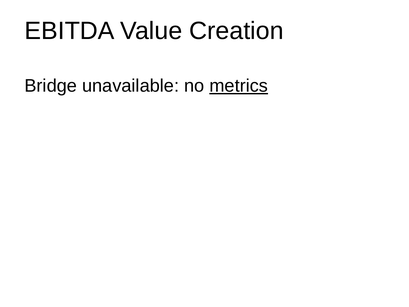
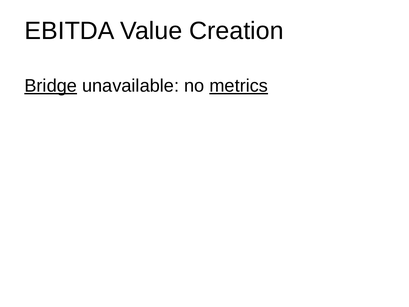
Bridge underline: none -> present
